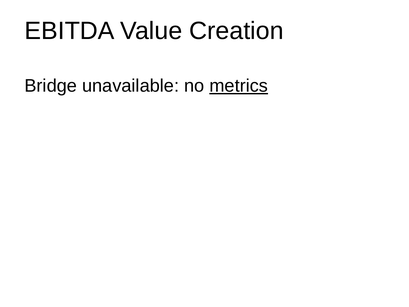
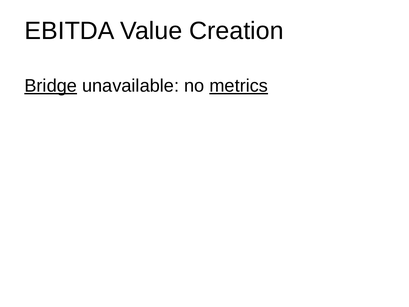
Bridge underline: none -> present
